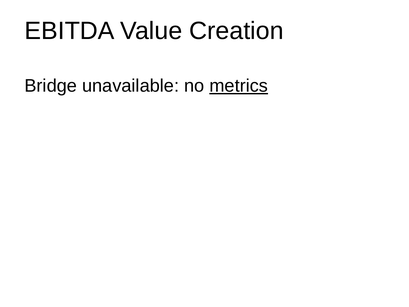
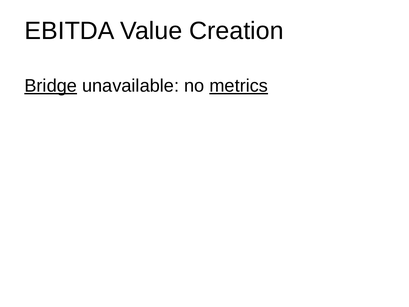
Bridge underline: none -> present
